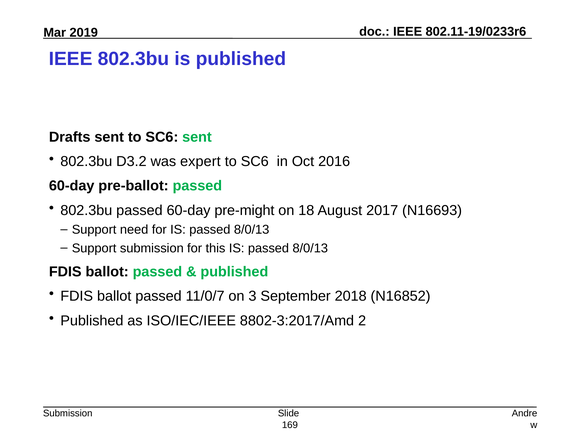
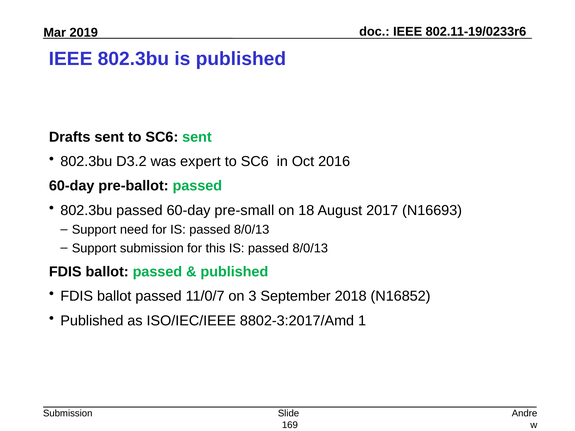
pre-might: pre-might -> pre-small
2: 2 -> 1
